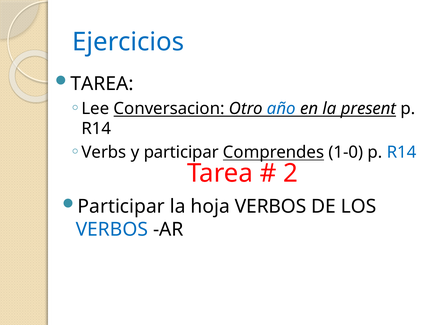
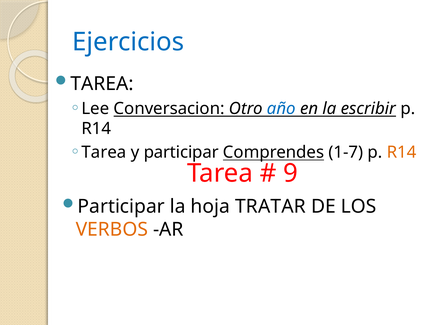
present: present -> escribir
Verbs at (104, 152): Verbs -> Tarea
1-0: 1-0 -> 1-7
R14 at (402, 152) colour: blue -> orange
2: 2 -> 9
hoja VERBOS: VERBOS -> TRATAR
VERBOS at (112, 229) colour: blue -> orange
